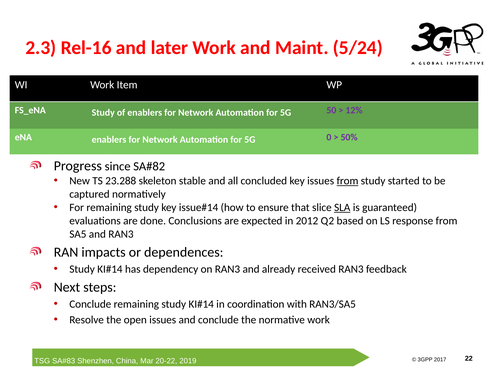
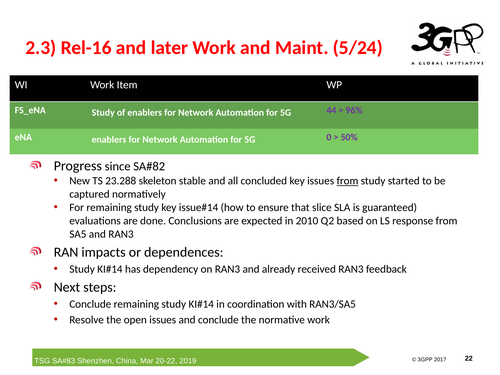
50: 50 -> 44
12%: 12% -> 96%
SLA underline: present -> none
in 2012: 2012 -> 2010
